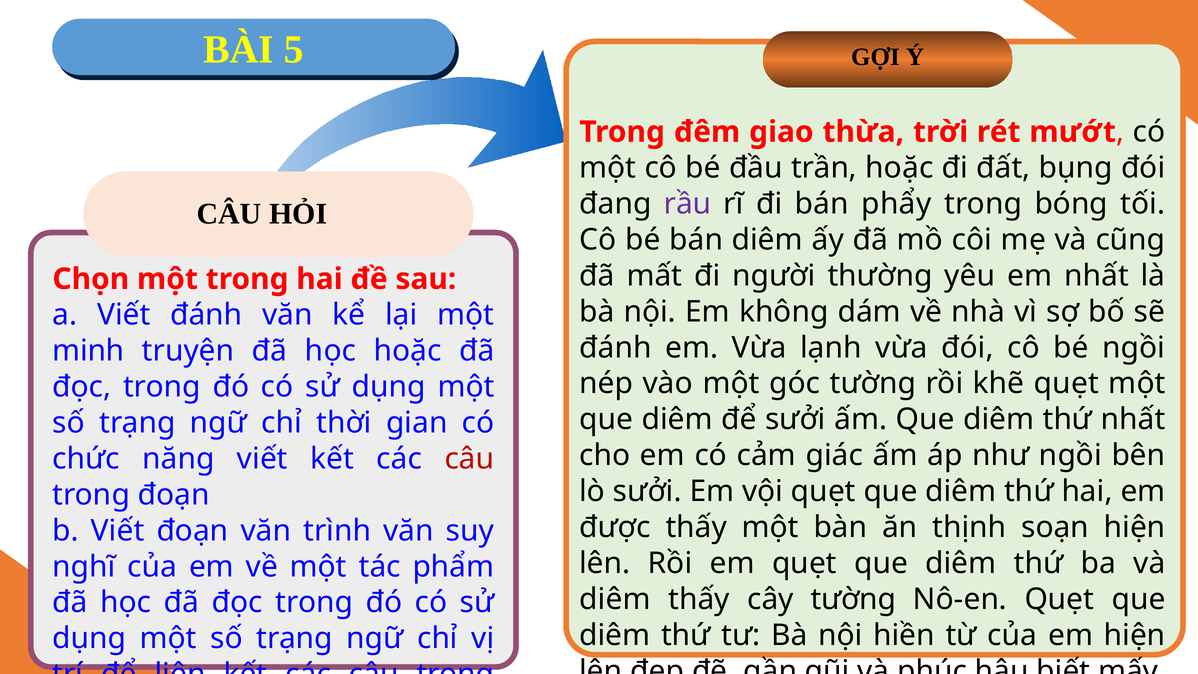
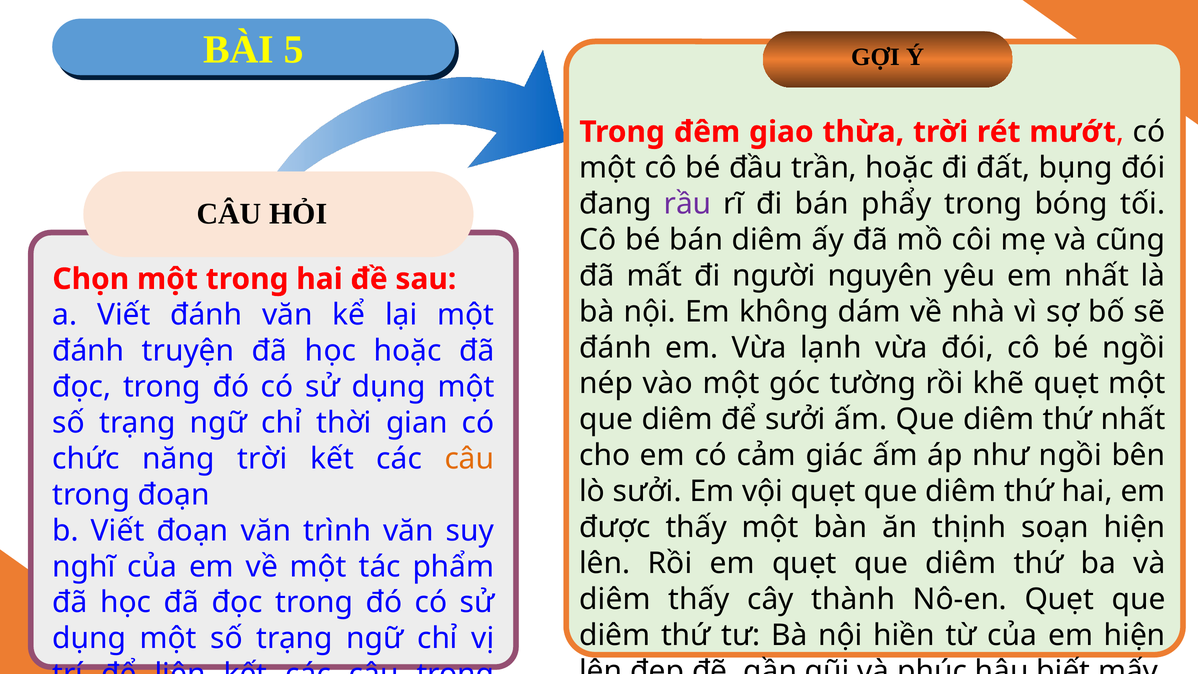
thường: thường -> nguyên
minh at (88, 351): minh -> đánh
năng viết: viết -> trời
câu at (469, 459) colour: red -> orange
cây tường: tường -> thành
